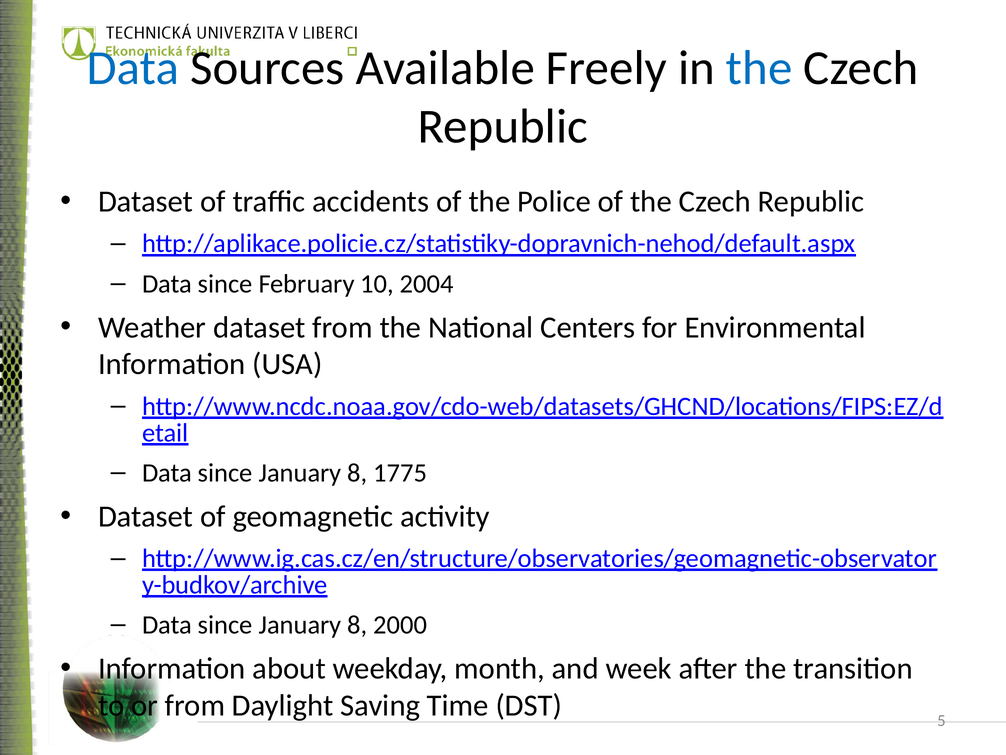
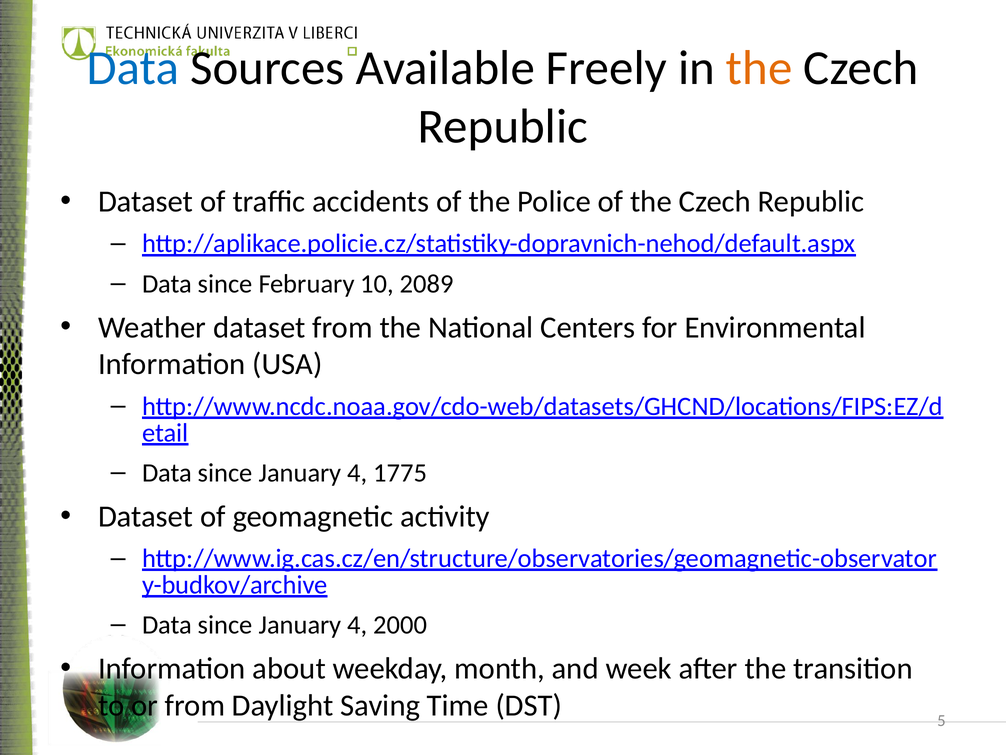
the at (759, 68) colour: blue -> orange
2004: 2004 -> 2089
8 at (357, 473): 8 -> 4
8 at (357, 625): 8 -> 4
